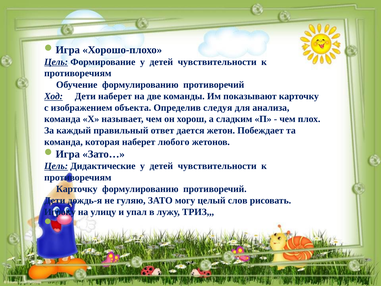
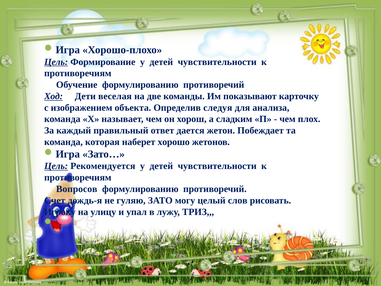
Дети наберет: наберет -> веселая
любого: любого -> хорошо
Дидактические: Дидактические -> Рекомендуется
Карточку at (77, 189): Карточку -> Вопросов
Дети at (55, 200): Дети -> Счет
